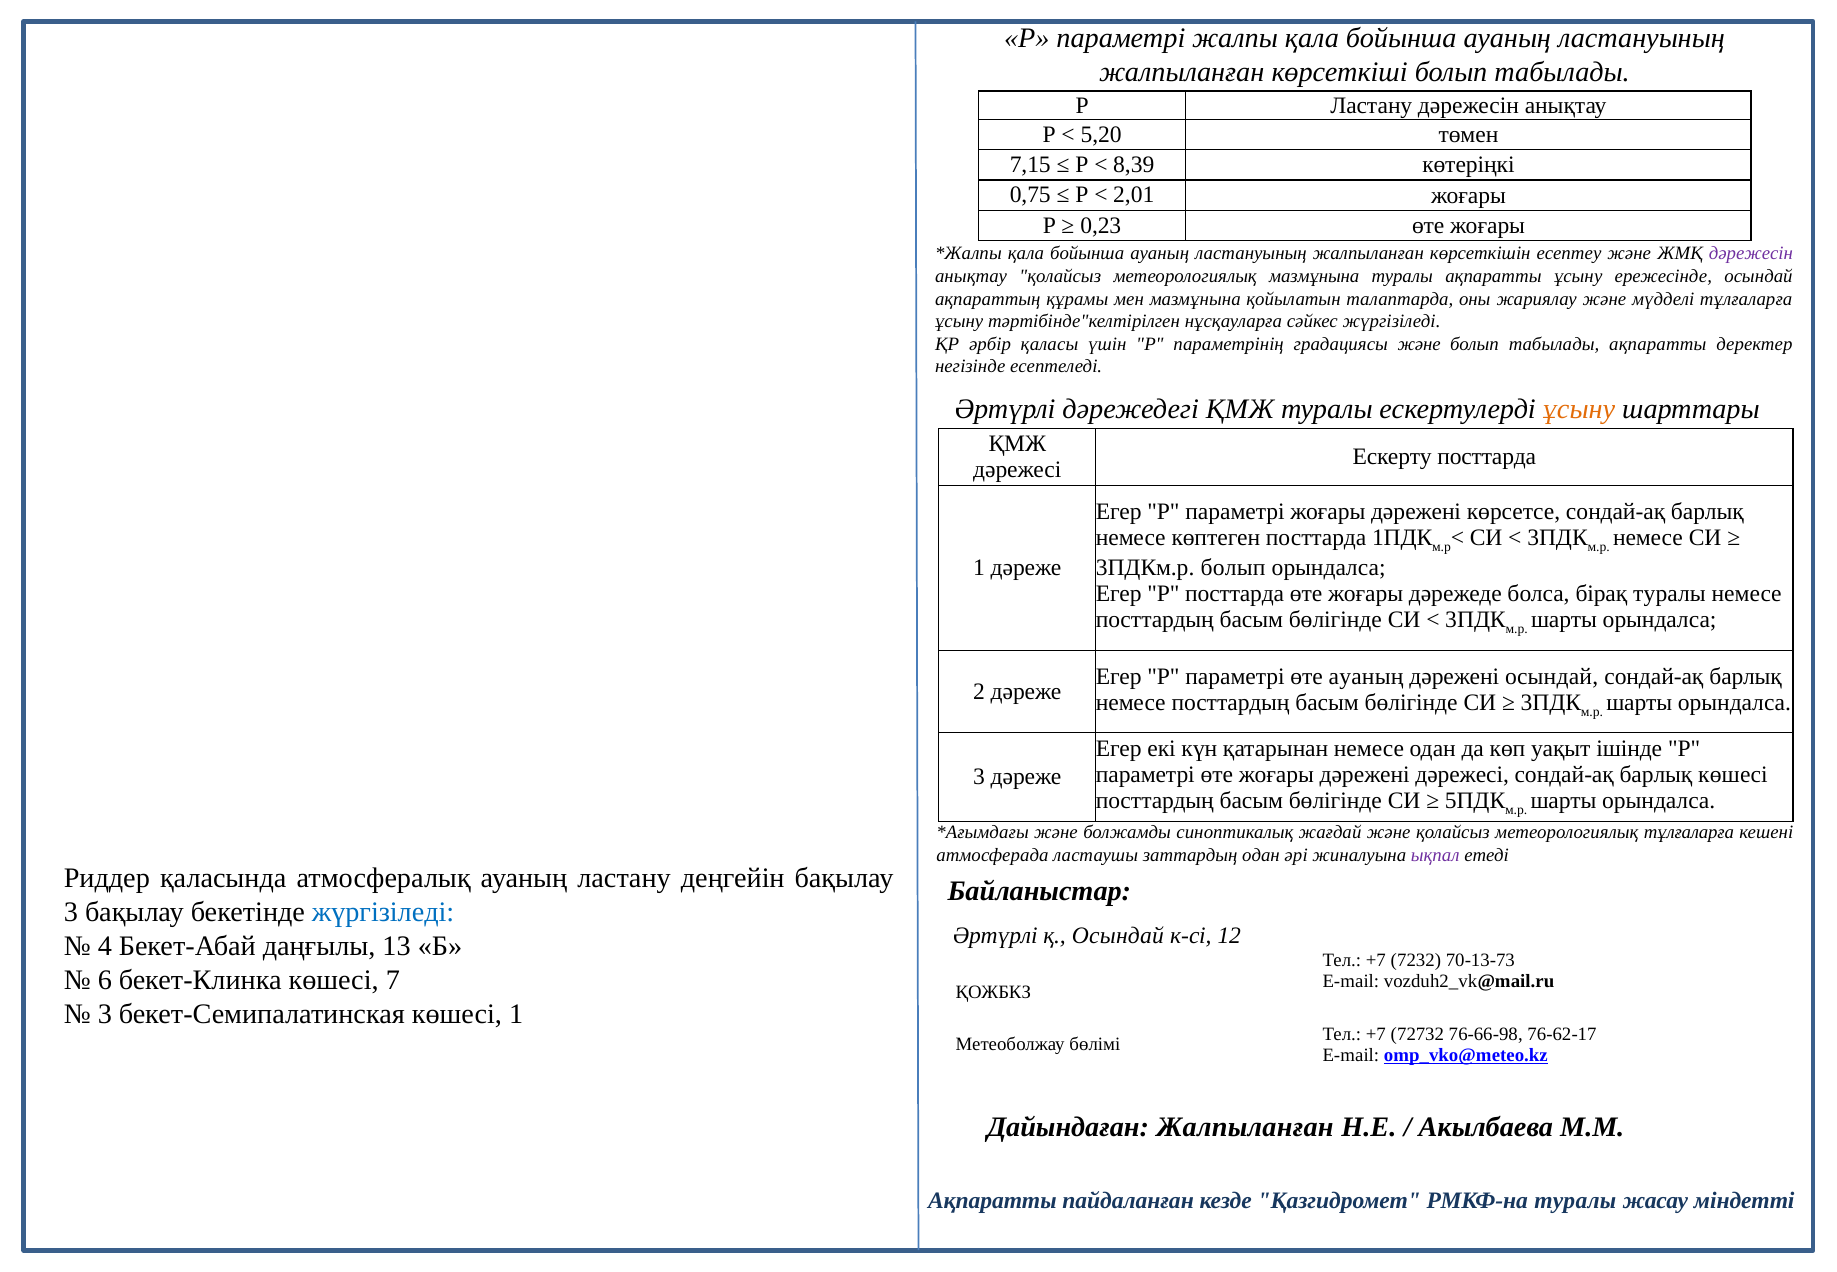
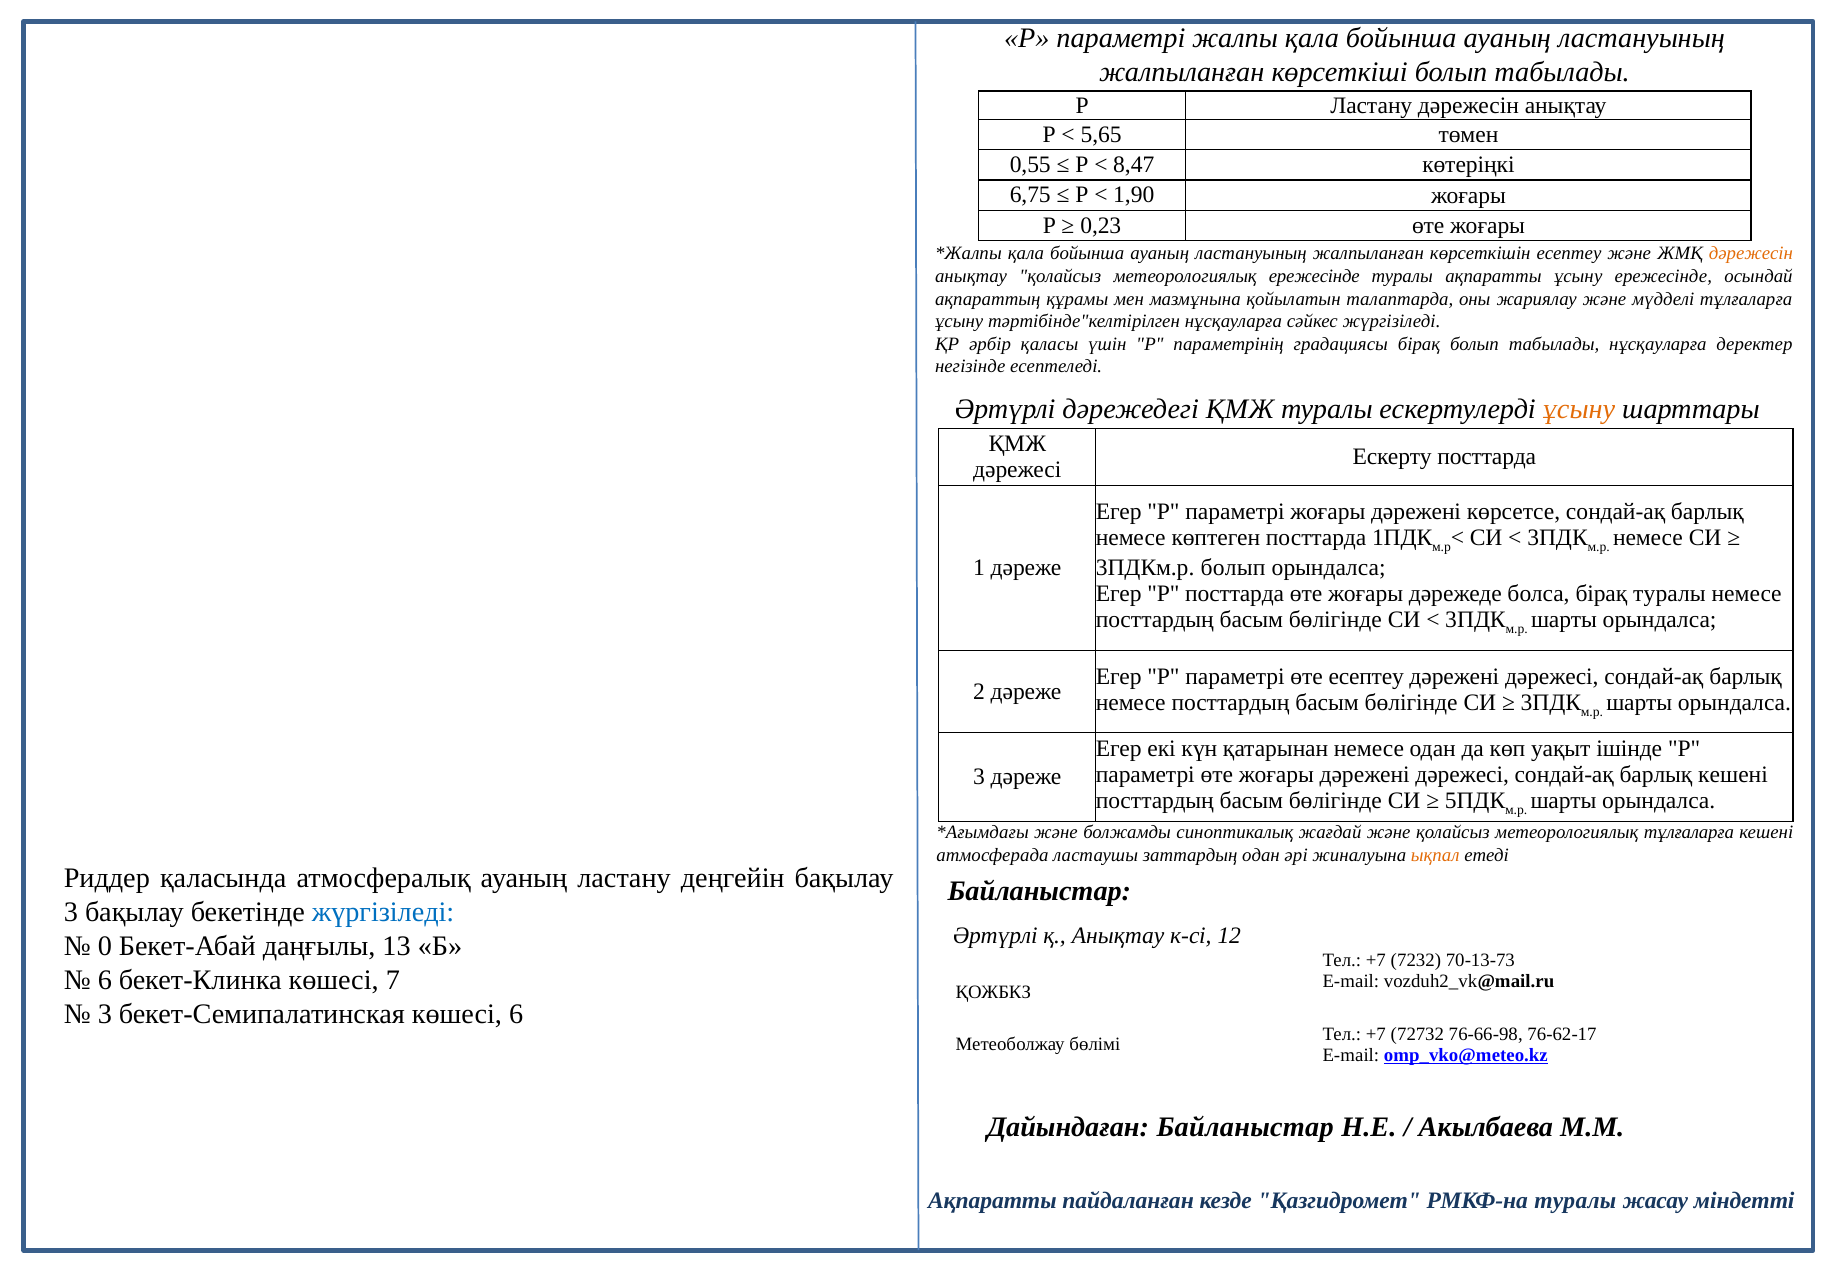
5,20: 5,20 -> 5,65
7,15: 7,15 -> 0,55
8,39: 8,39 -> 8,47
0,75: 0,75 -> 6,75
2,01: 2,01 -> 1,90
дәрежесін at (1751, 254) colour: purple -> orange
метеорологиялық мазмұнына: мазмұнына -> ережесінде
градациясы және: және -> бірақ
табылады ақпаратты: ақпаратты -> нұсқауларға
өте ауаның: ауаның -> есептеу
осындай at (1552, 676): осындай -> дәрежесі
барлық көшесі: көшесі -> кешені
ықпал colour: purple -> orange
қ Осындай: Осындай -> Анықтау
4: 4 -> 0
көшесі 1: 1 -> 6
Дайындаған Жалпыланған: Жалпыланған -> Байланыстар
